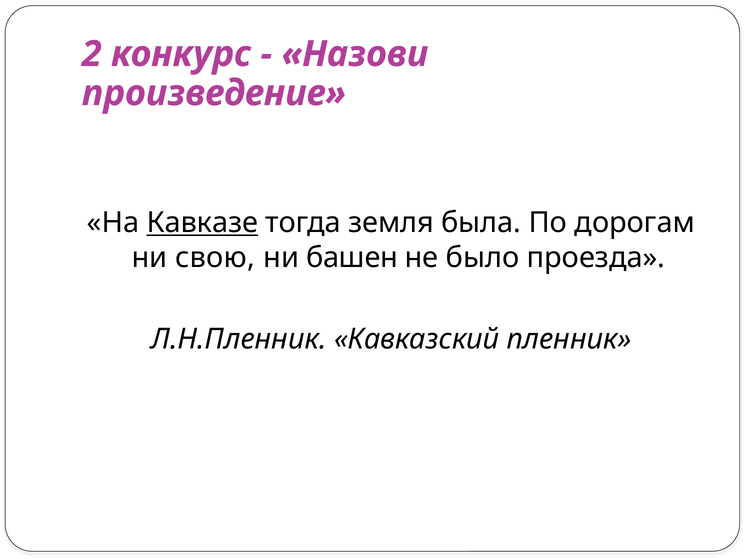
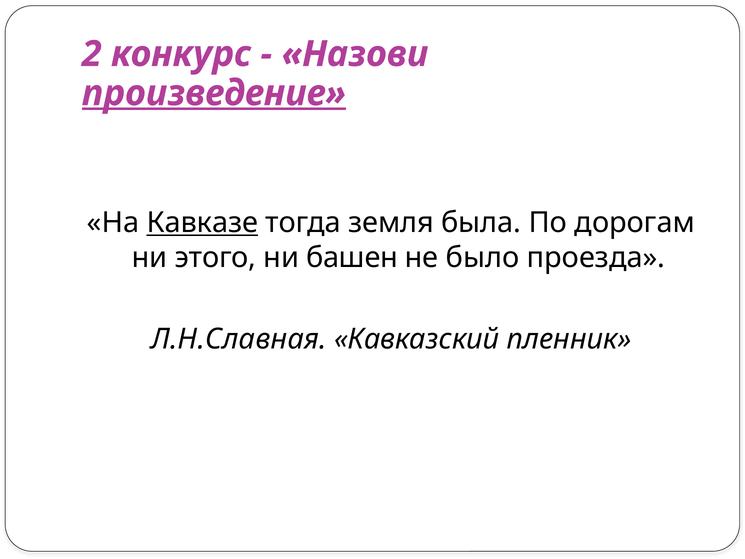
произведение underline: none -> present
свою: свою -> этого
Л.Н.Пленник: Л.Н.Пленник -> Л.Н.Славная
